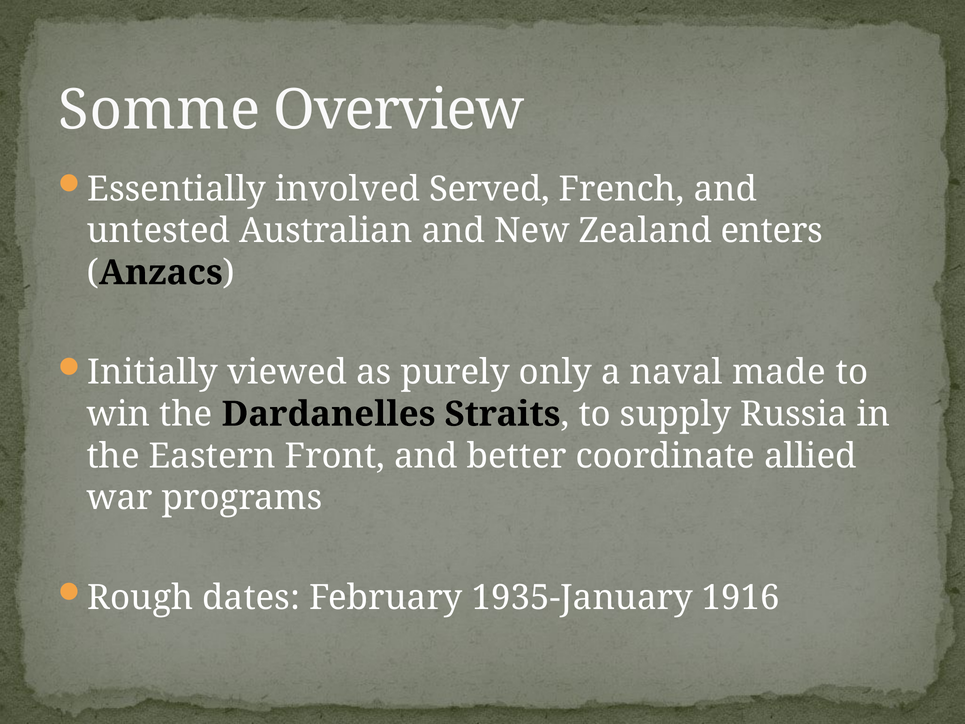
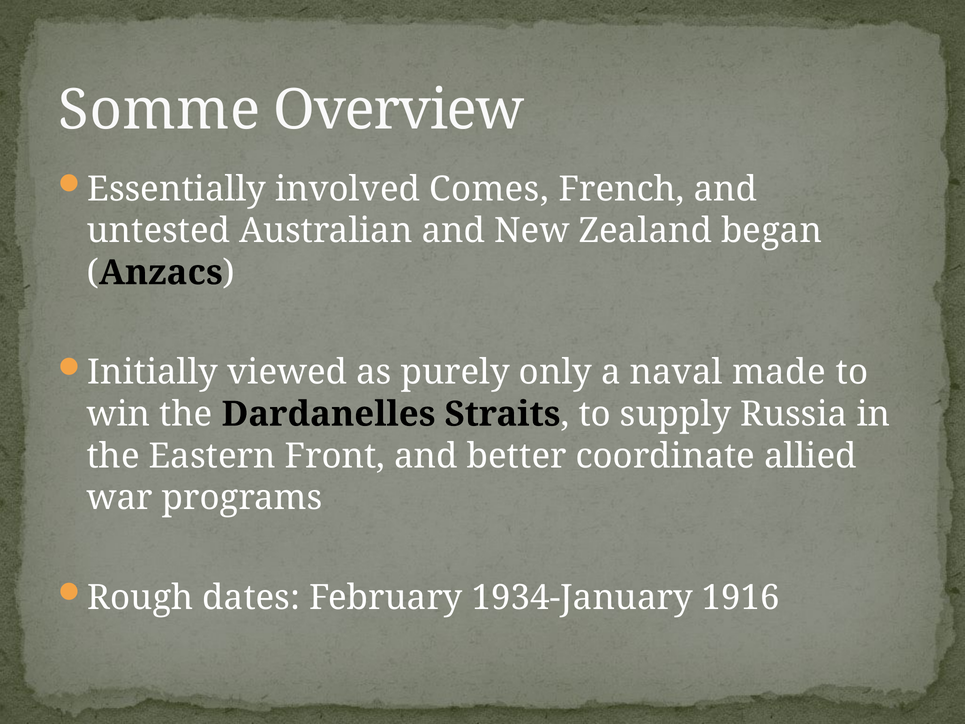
Served: Served -> Comes
enters: enters -> began
1935-January: 1935-January -> 1934-January
